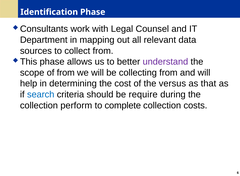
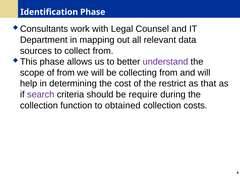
versus: versus -> restrict
search colour: blue -> purple
perform: perform -> function
complete: complete -> obtained
